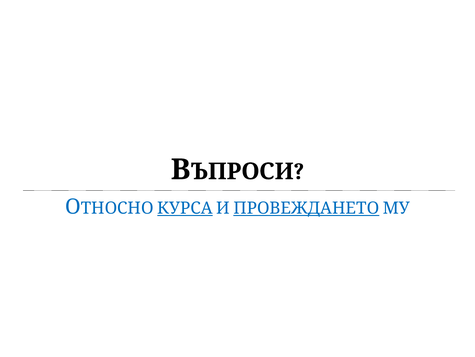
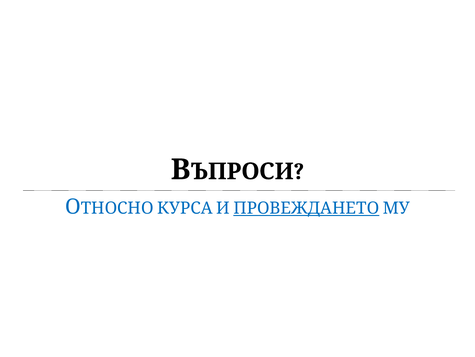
КУРСА underline: present -> none
